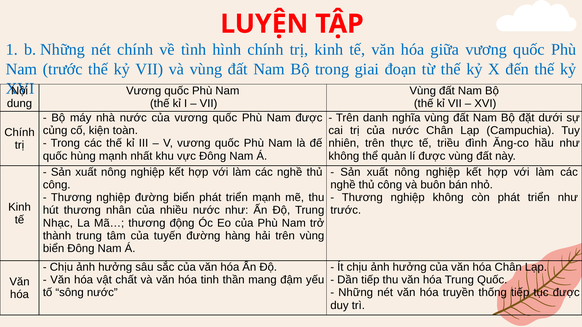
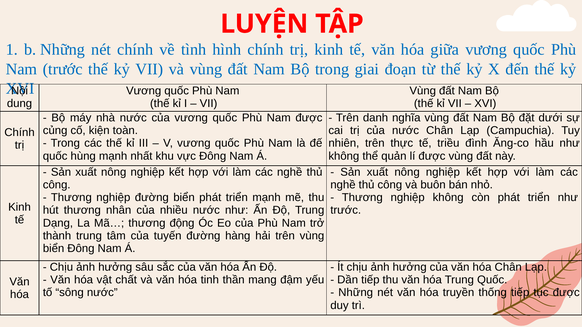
Nhạc: Nhạc -> Dạng
